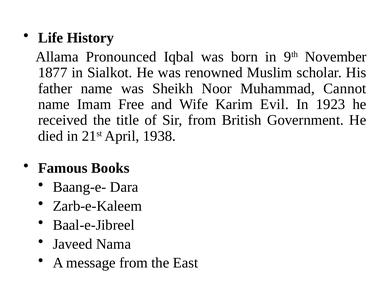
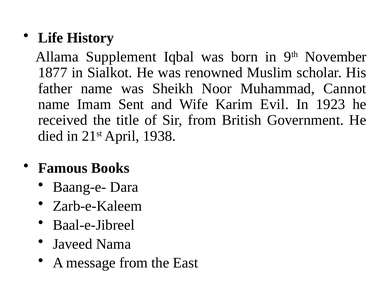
Pronounced: Pronounced -> Supplement
Free: Free -> Sent
